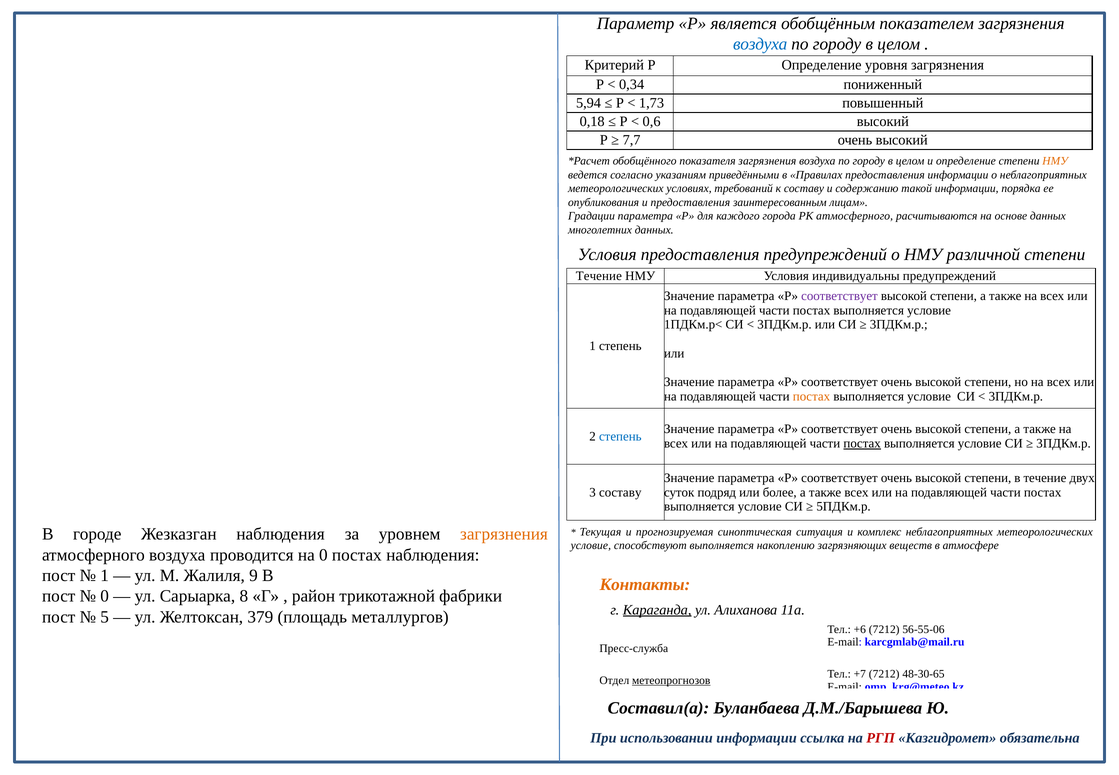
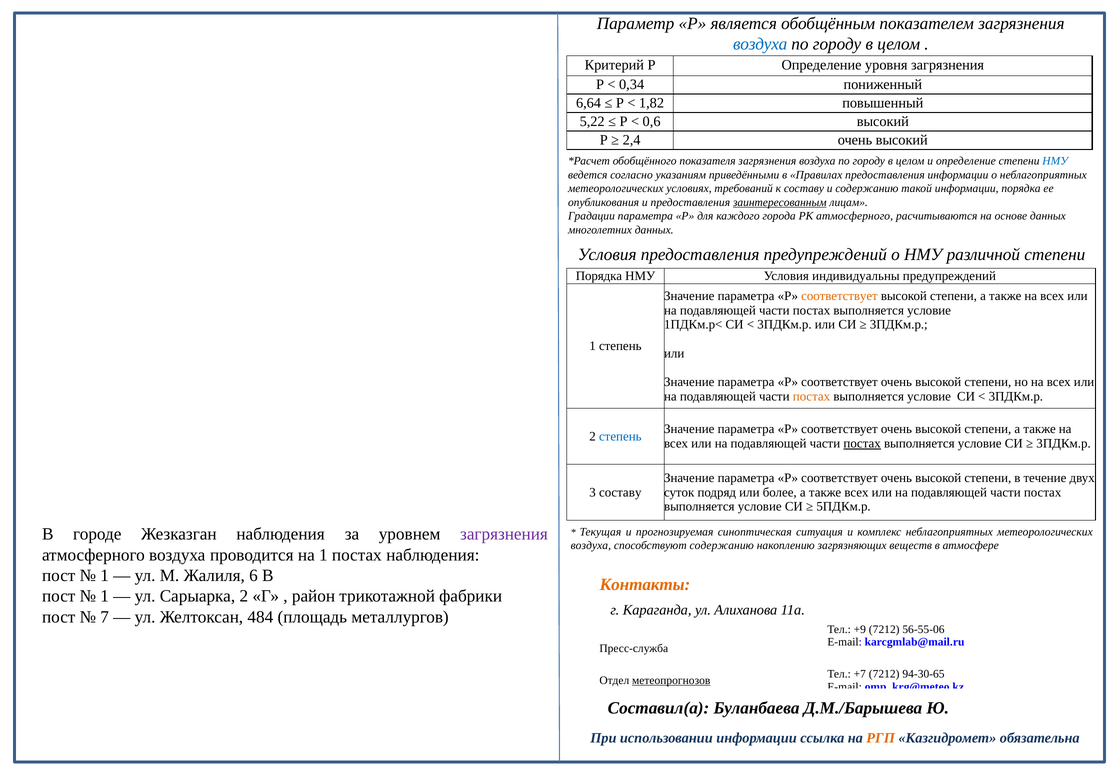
5,94: 5,94 -> 6,64
1,73: 1,73 -> 1,82
0,18: 0,18 -> 5,22
7,7: 7,7 -> 2,4
НМУ at (1055, 161) colour: orange -> blue
заинтересованным underline: none -> present
Течение at (599, 276): Течение -> Порядка
соответствует at (839, 296) colour: purple -> orange
загрязнения at (504, 534) colour: orange -> purple
условие at (591, 545): условие -> воздуха
способствуют выполняется: выполняется -> содержанию
на 0: 0 -> 1
9: 9 -> 6
0 at (105, 596): 0 -> 1
Сарыарка 8: 8 -> 2
Караганда underline: present -> none
5: 5 -> 7
379: 379 -> 484
+6: +6 -> +9
48-30-65: 48-30-65 -> 94-30-65
РГП colour: red -> orange
